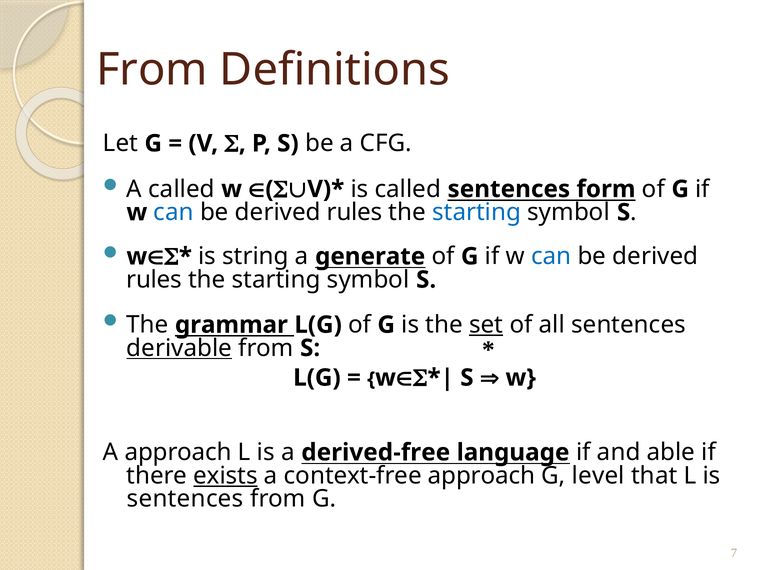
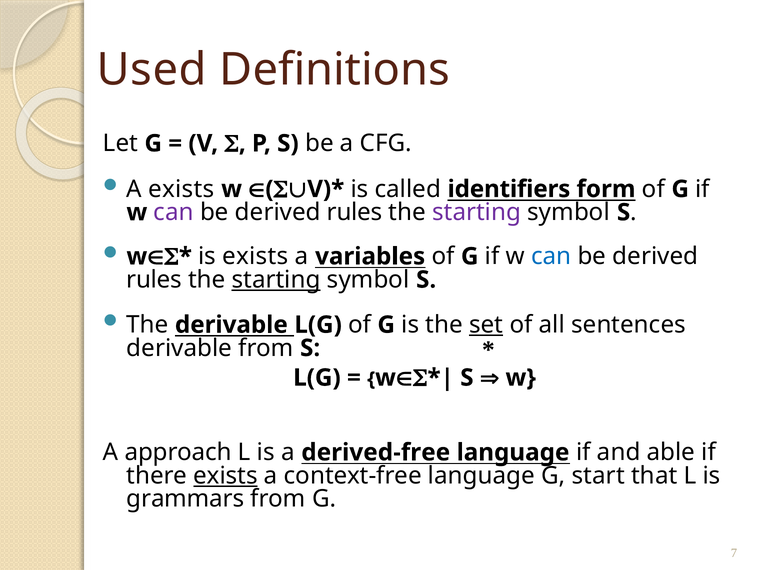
From at (152, 70): From -> Used
A called: called -> exists
called sentences: sentences -> identifiers
can at (174, 212) colour: blue -> purple
starting at (477, 212) colour: blue -> purple
is string: string -> exists
generate: generate -> variables
starting at (276, 279) underline: none -> present
The grammar: grammar -> derivable
derivable at (179, 348) underline: present -> none
context-free approach: approach -> language
level: level -> start
sentences at (185, 498): sentences -> grammars
